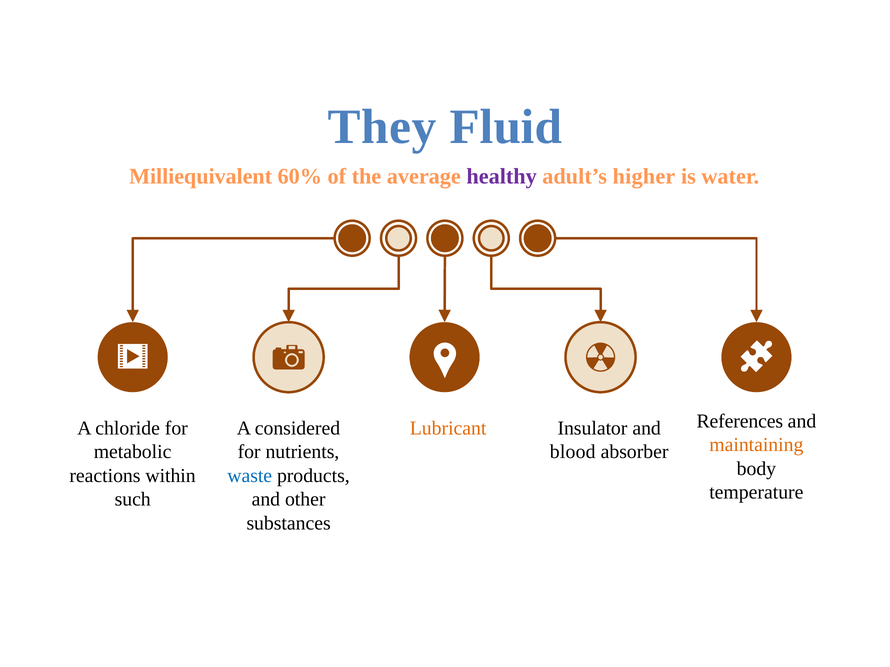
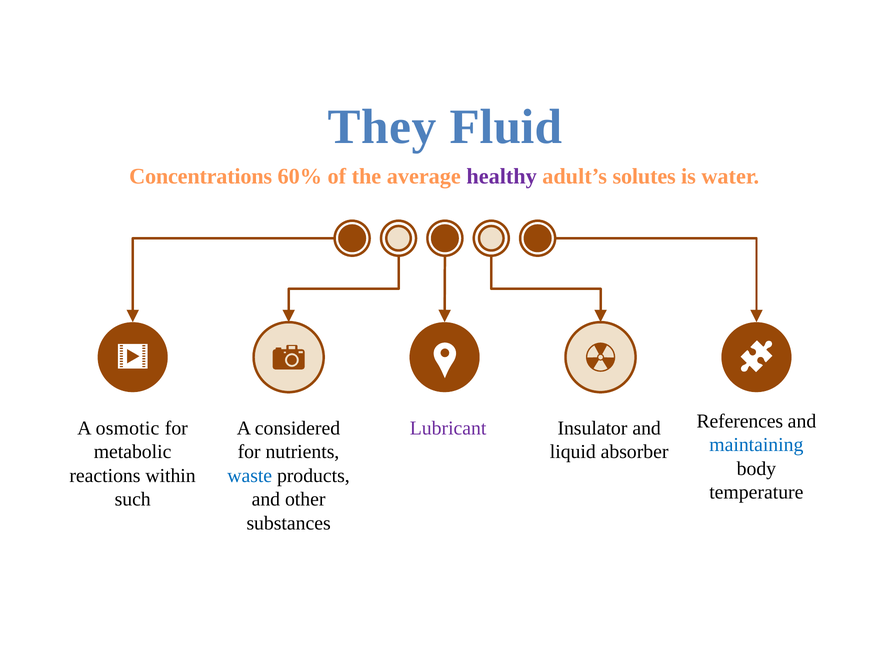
Milliequivalent: Milliequivalent -> Concentrations
higher: higher -> solutes
chloride: chloride -> osmotic
Lubricant colour: orange -> purple
maintaining colour: orange -> blue
blood: blood -> liquid
